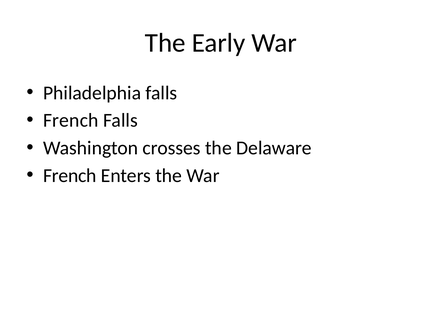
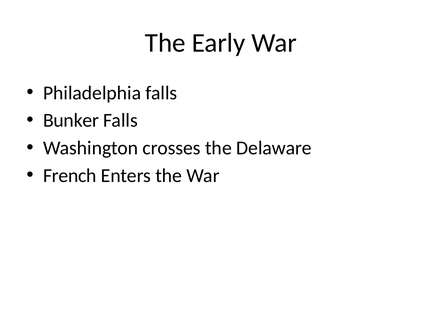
French at (71, 120): French -> Bunker
